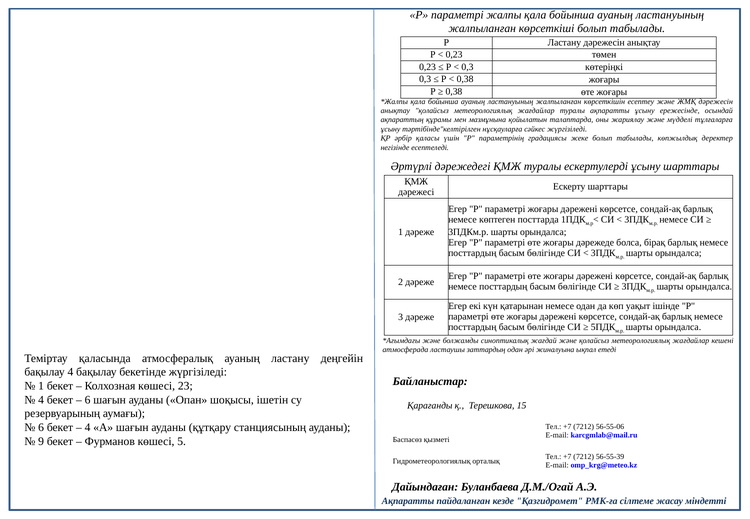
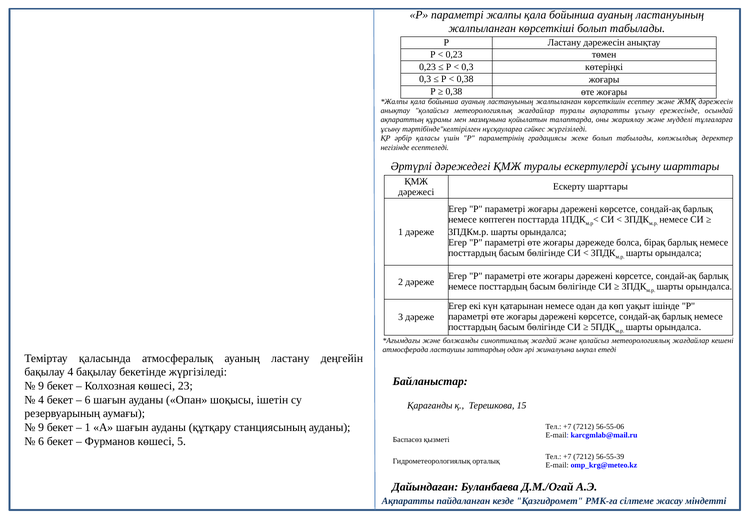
1 at (41, 386): 1 -> 9
6 at (41, 428): 6 -> 9
4 at (88, 428): 4 -> 1
9 at (41, 442): 9 -> 6
